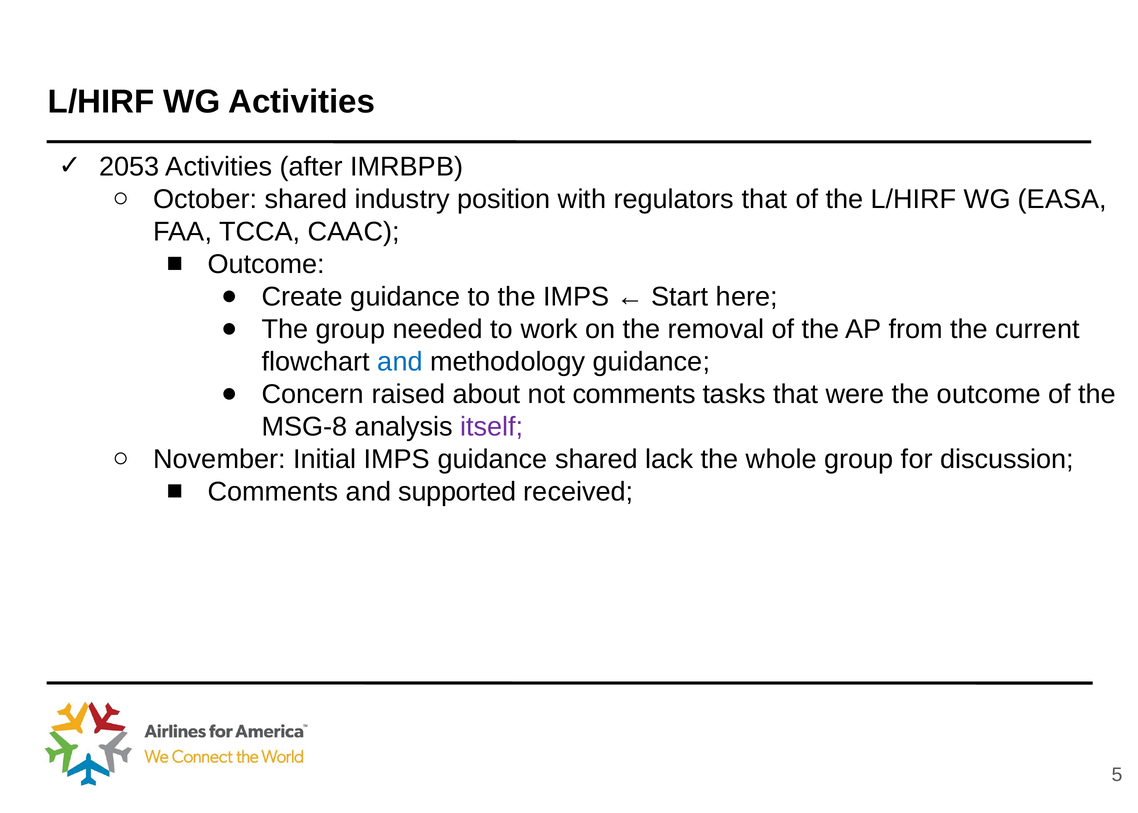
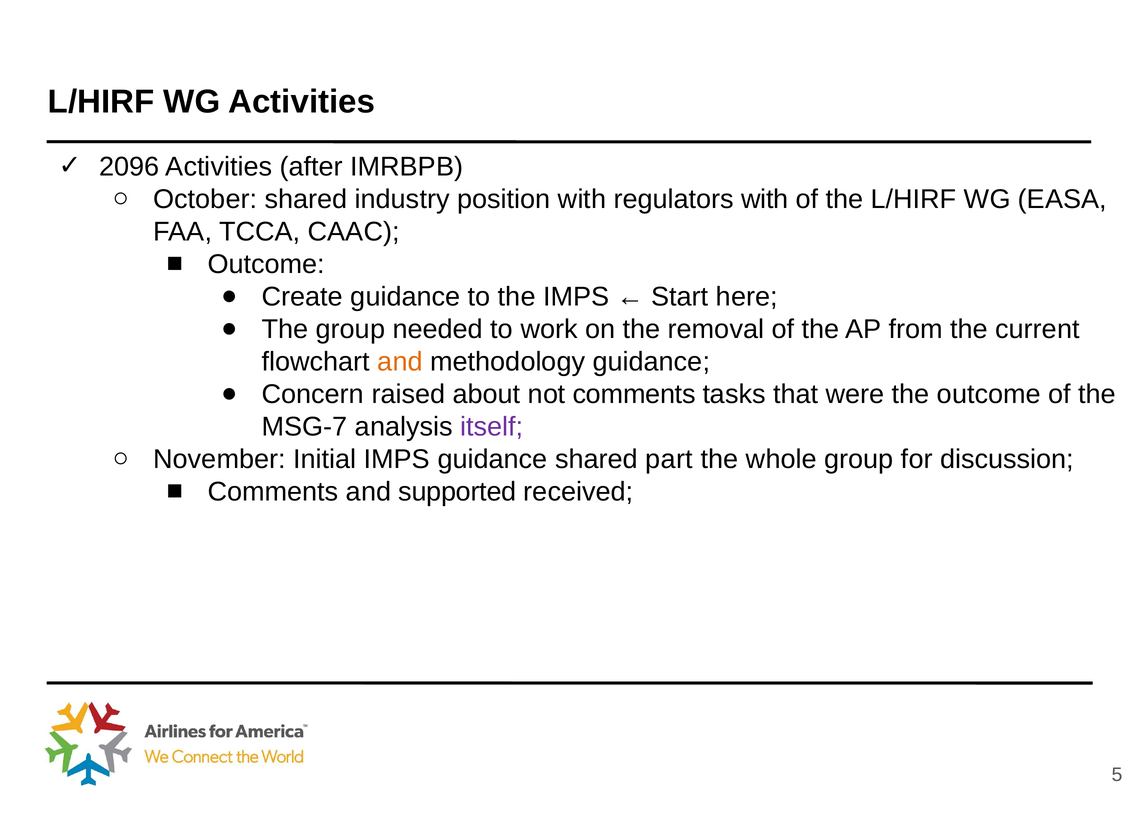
2053: 2053 -> 2096
regulators that: that -> with
and at (400, 362) colour: blue -> orange
MSG-8: MSG-8 -> MSG-7
lack: lack -> part
